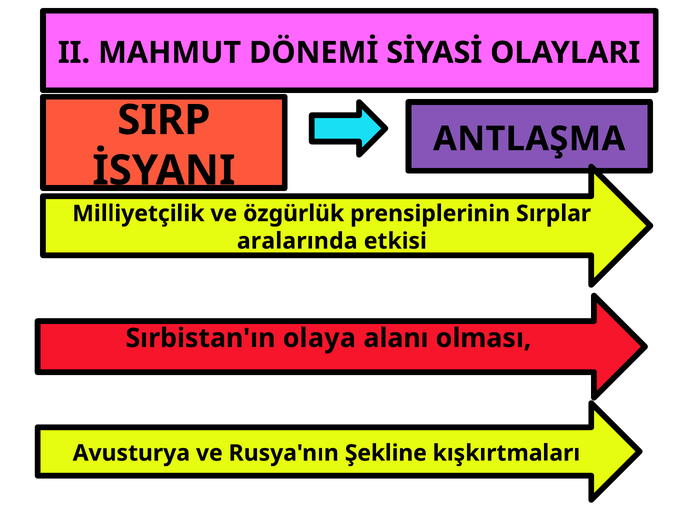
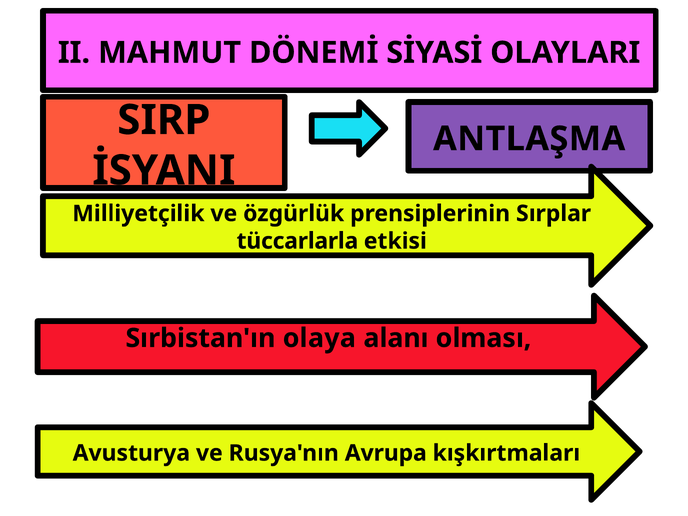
aralarında: aralarında -> tüccarlarla
Şekline: Şekline -> Avrupa
